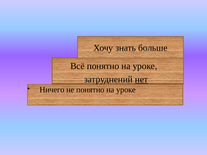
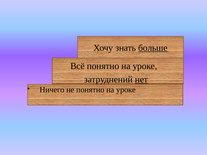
больше underline: none -> present
